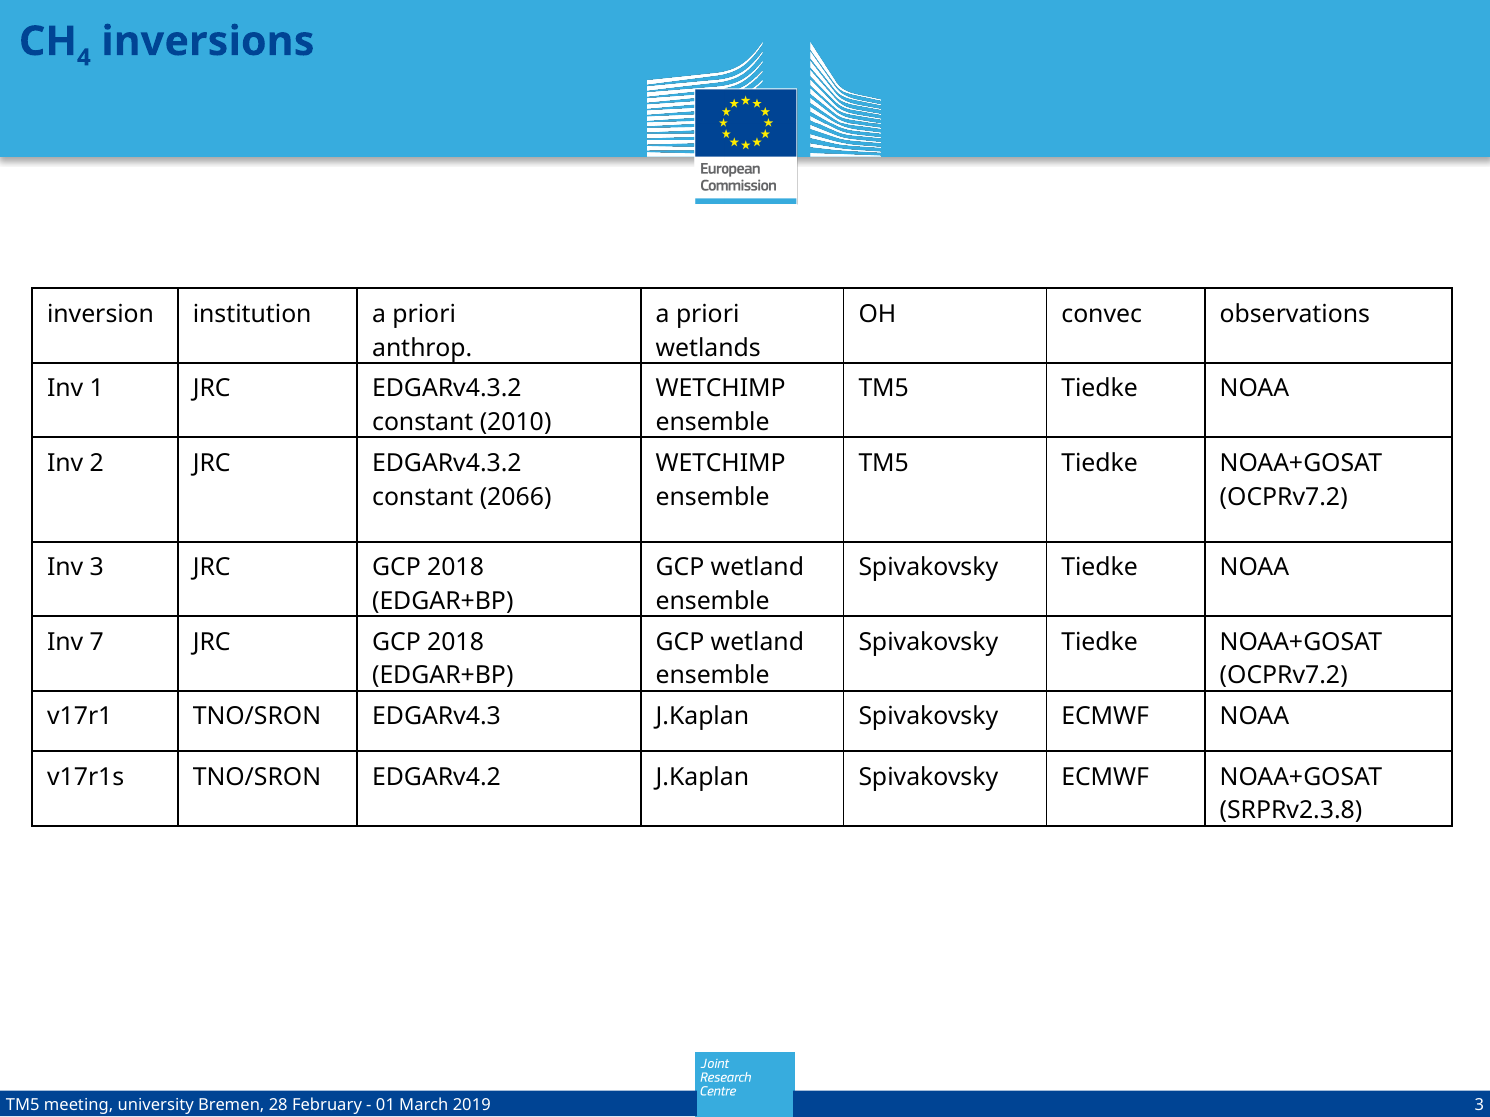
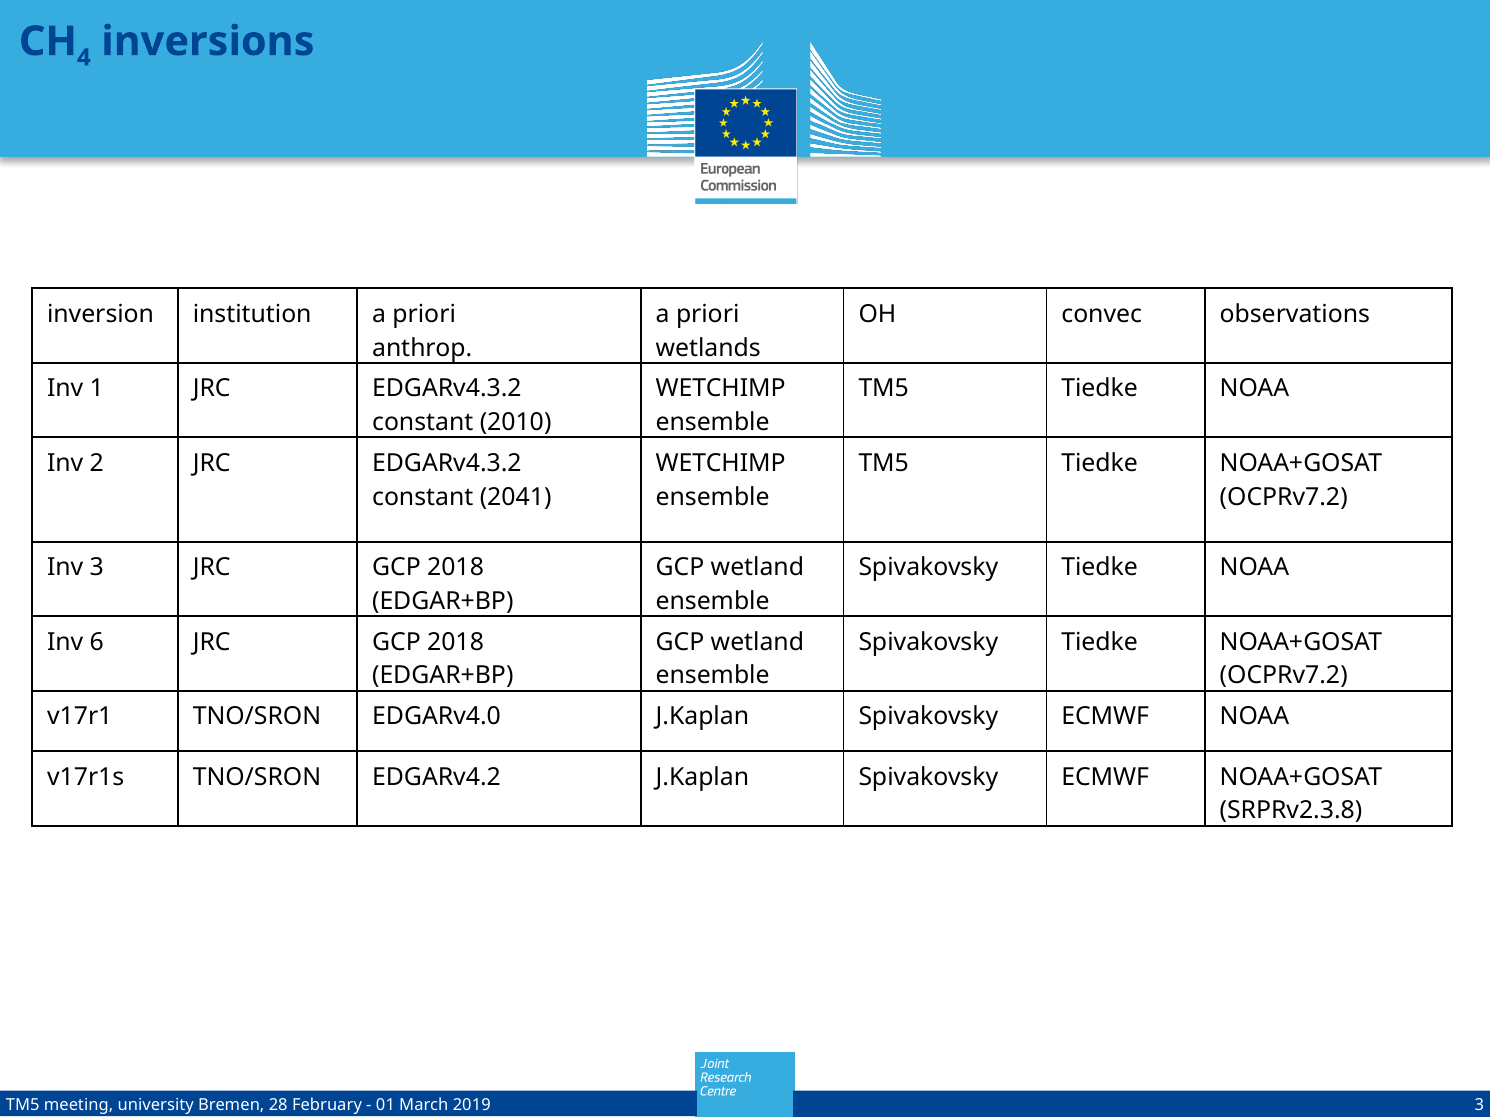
2066: 2066 -> 2041
7: 7 -> 6
EDGARv4.3: EDGARv4.3 -> EDGARv4.0
